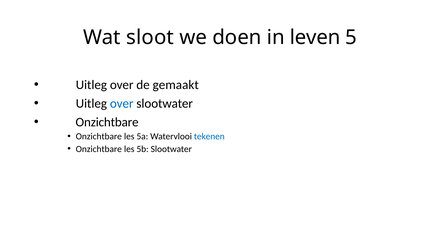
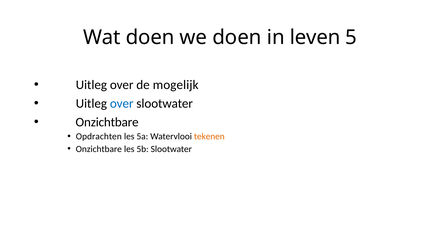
Wat sloot: sloot -> doen
gemaakt: gemaakt -> mogelijk
Onzichtbare at (99, 137): Onzichtbare -> Opdrachten
tekenen colour: blue -> orange
